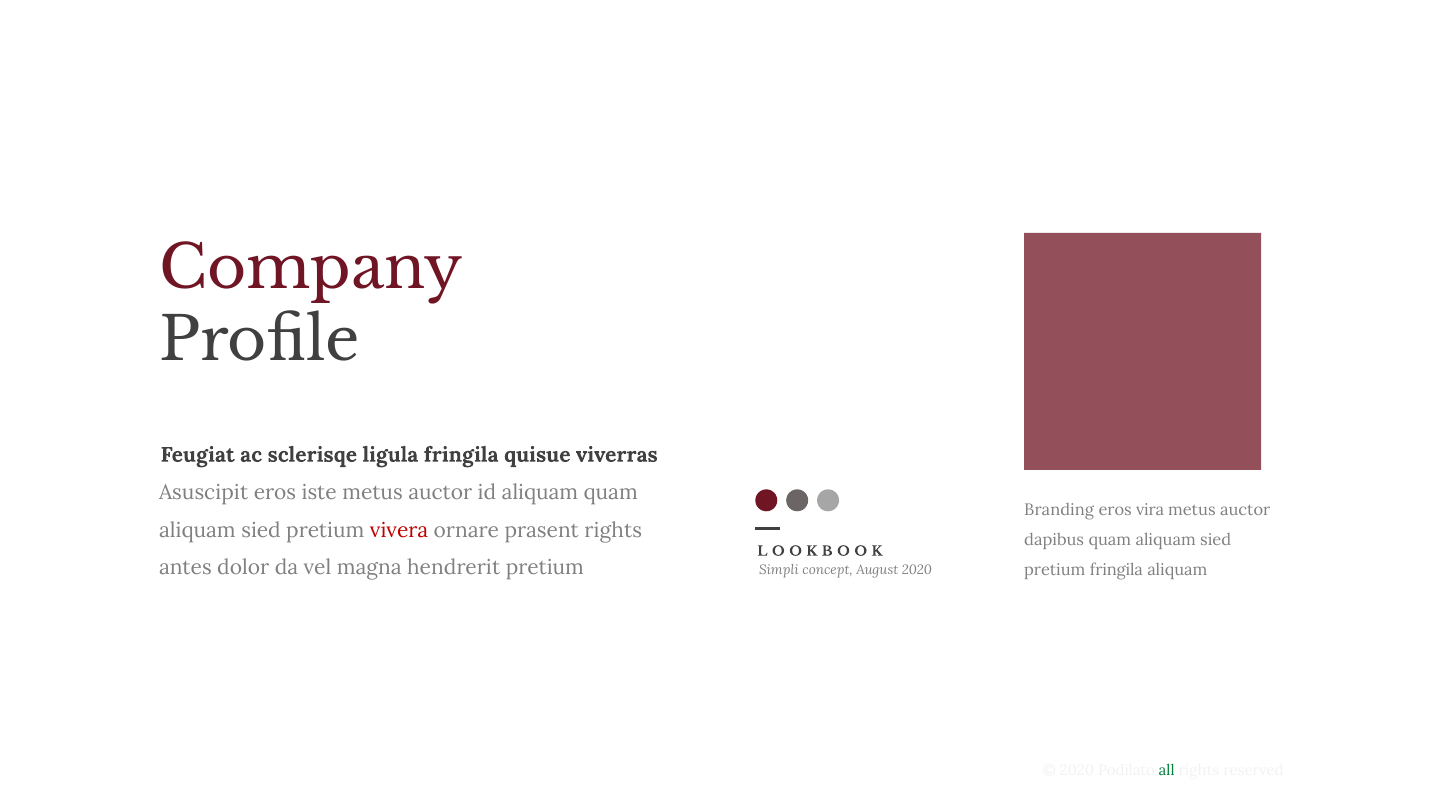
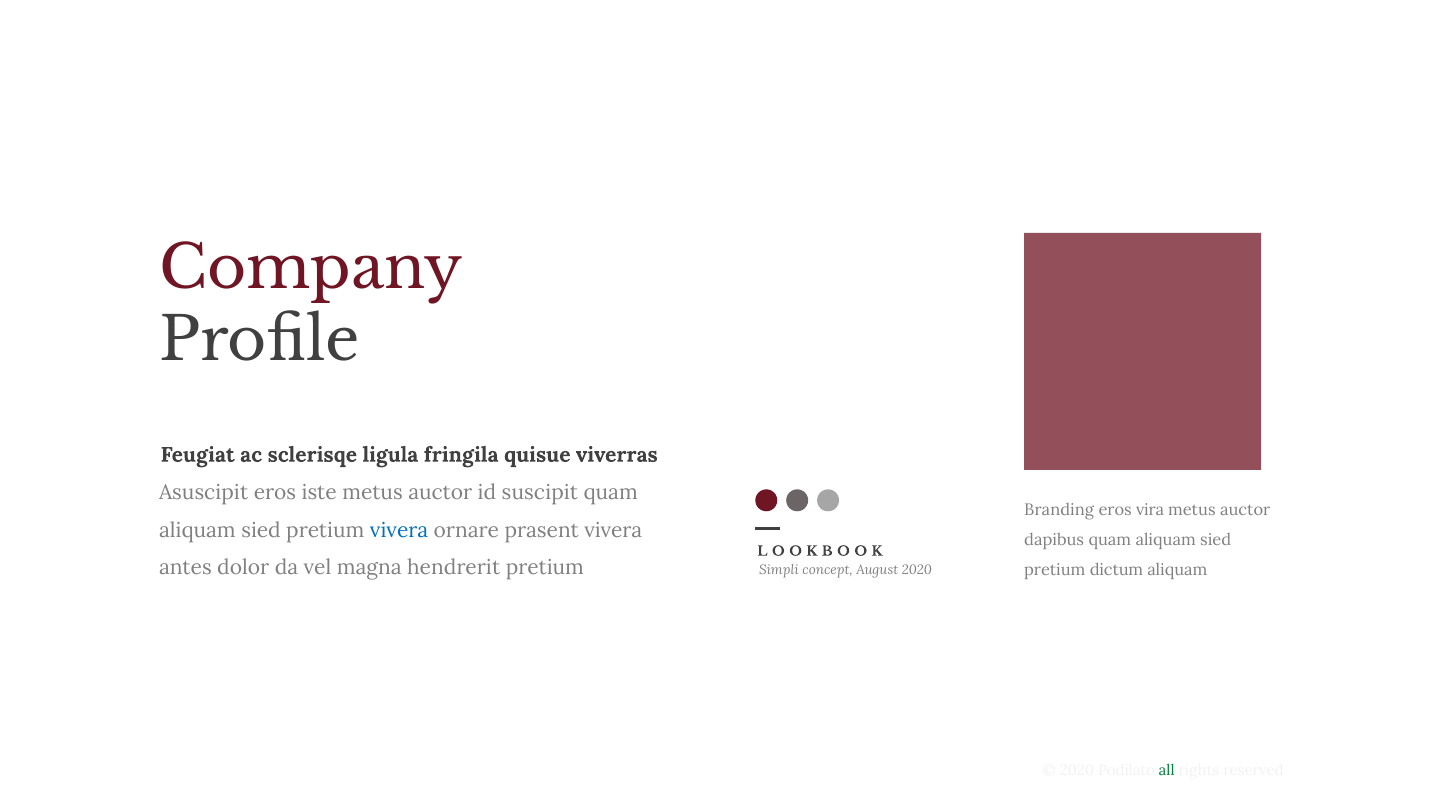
id aliquam: aliquam -> suscipit
vivera at (399, 530) colour: red -> blue
prasent rights: rights -> vivera
pretium fringila: fringila -> dictum
